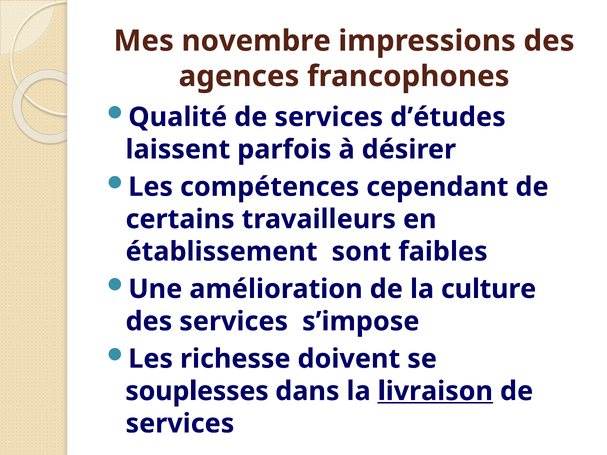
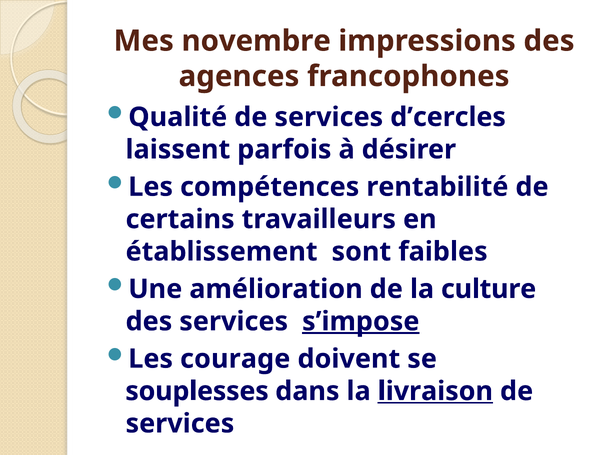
d’études: d’études -> d’cercles
cependant: cependant -> rentabilité
s’impose underline: none -> present
richesse: richesse -> courage
